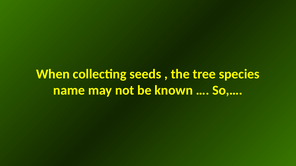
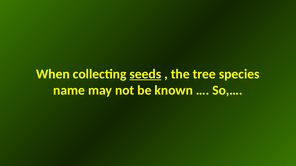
seeds underline: none -> present
